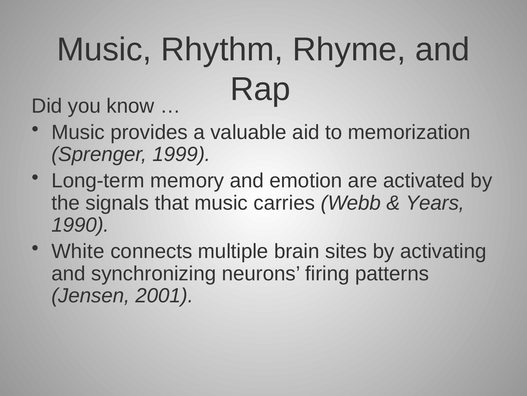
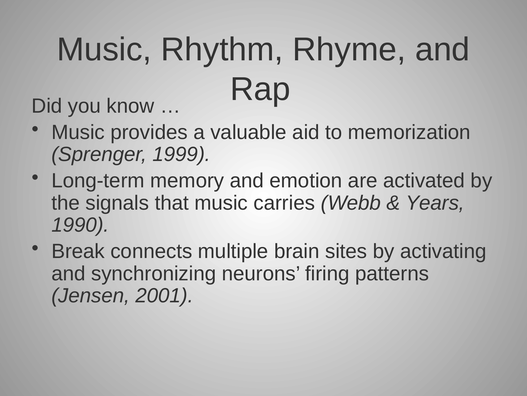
White: White -> Break
